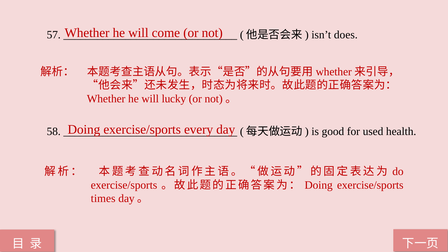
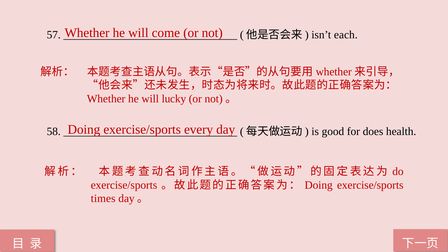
does: does -> each
used: used -> does
